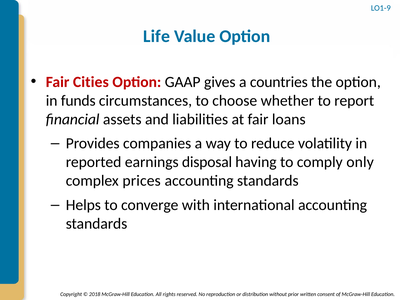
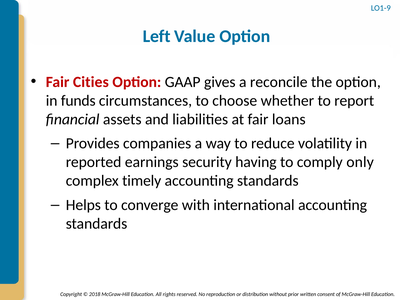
Life: Life -> Left
countries: countries -> reconcile
disposal: disposal -> security
prices: prices -> timely
